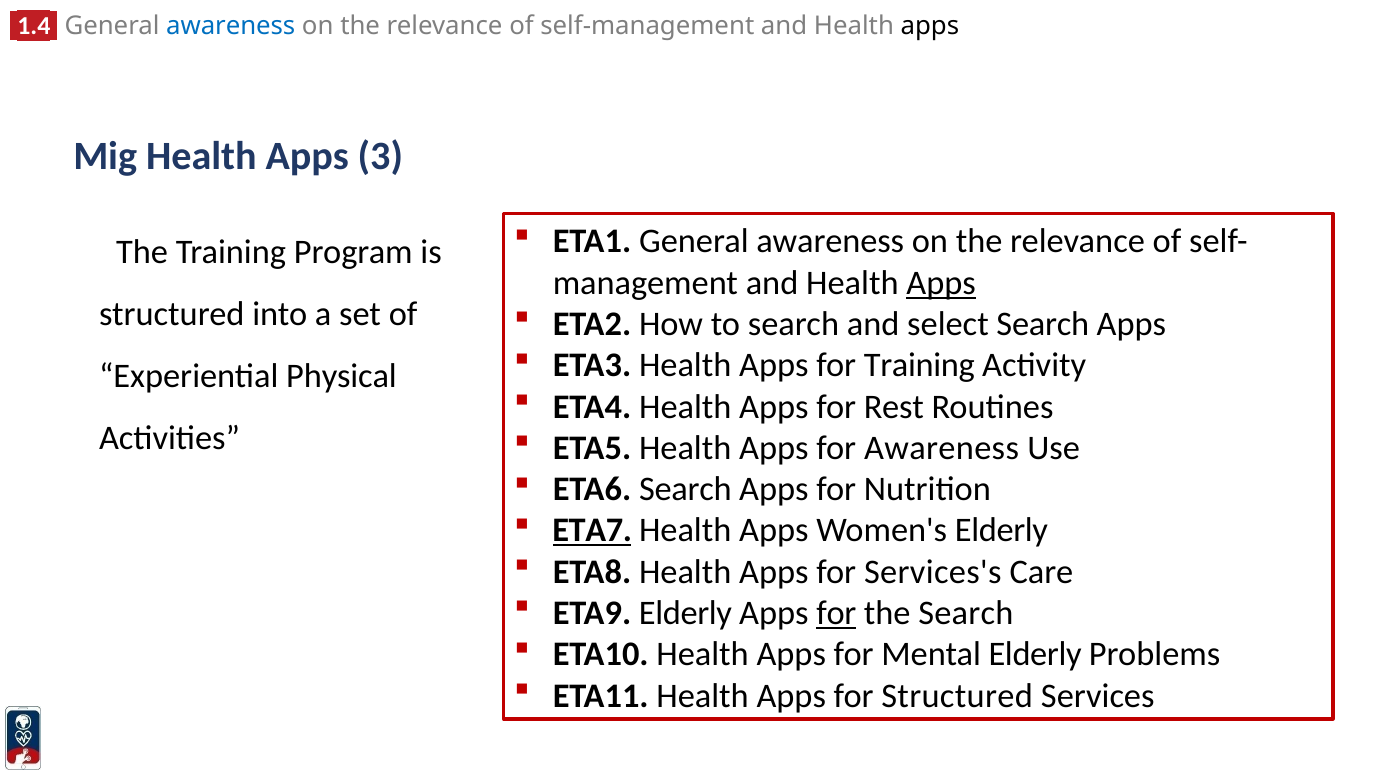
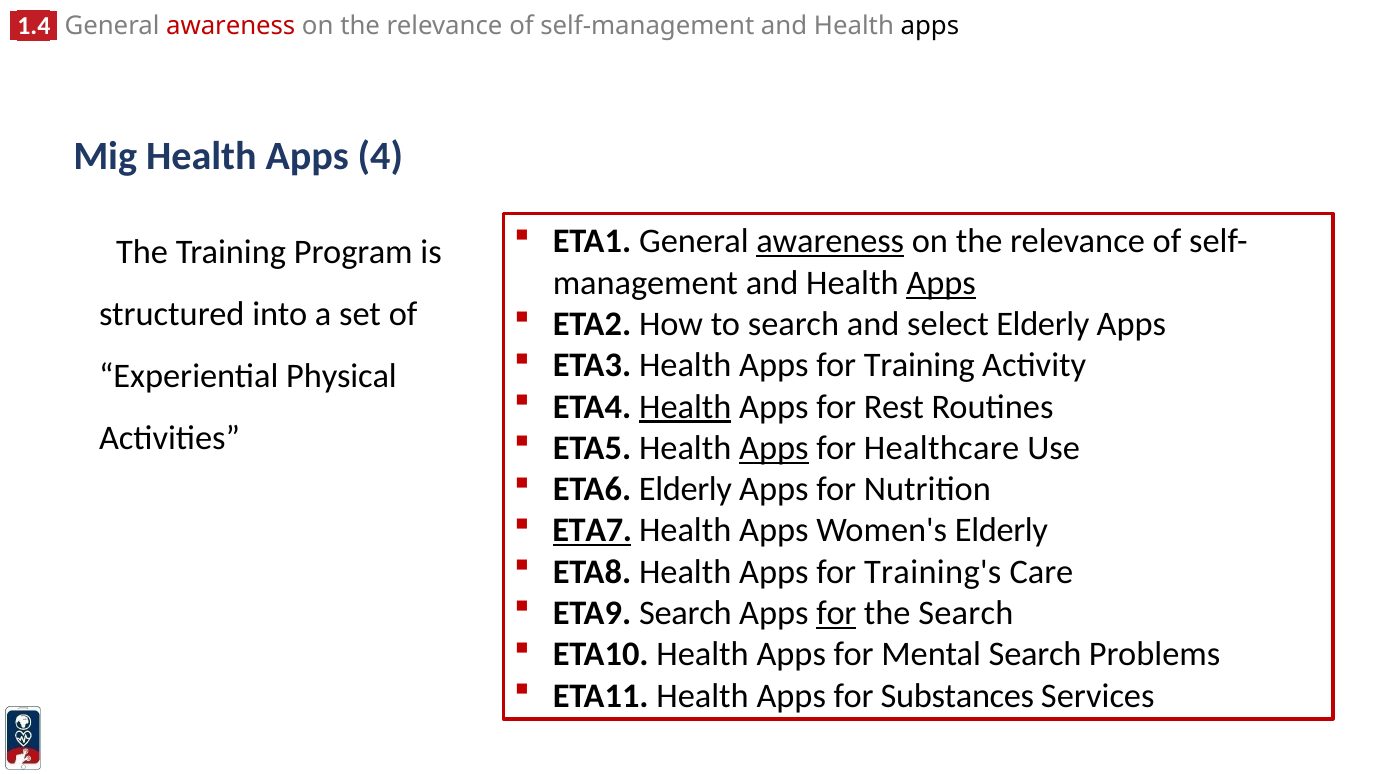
awareness at (231, 26) colour: blue -> red
3: 3 -> 4
awareness at (830, 242) underline: none -> present
select Search: Search -> Elderly
Health at (685, 407) underline: none -> present
Apps at (774, 448) underline: none -> present
for Awareness: Awareness -> Healthcare
ETA6 Search: Search -> Elderly
Services's: Services's -> Training's
ETA9 Elderly: Elderly -> Search
Mental Elderly: Elderly -> Search
for Structured: Structured -> Substances
